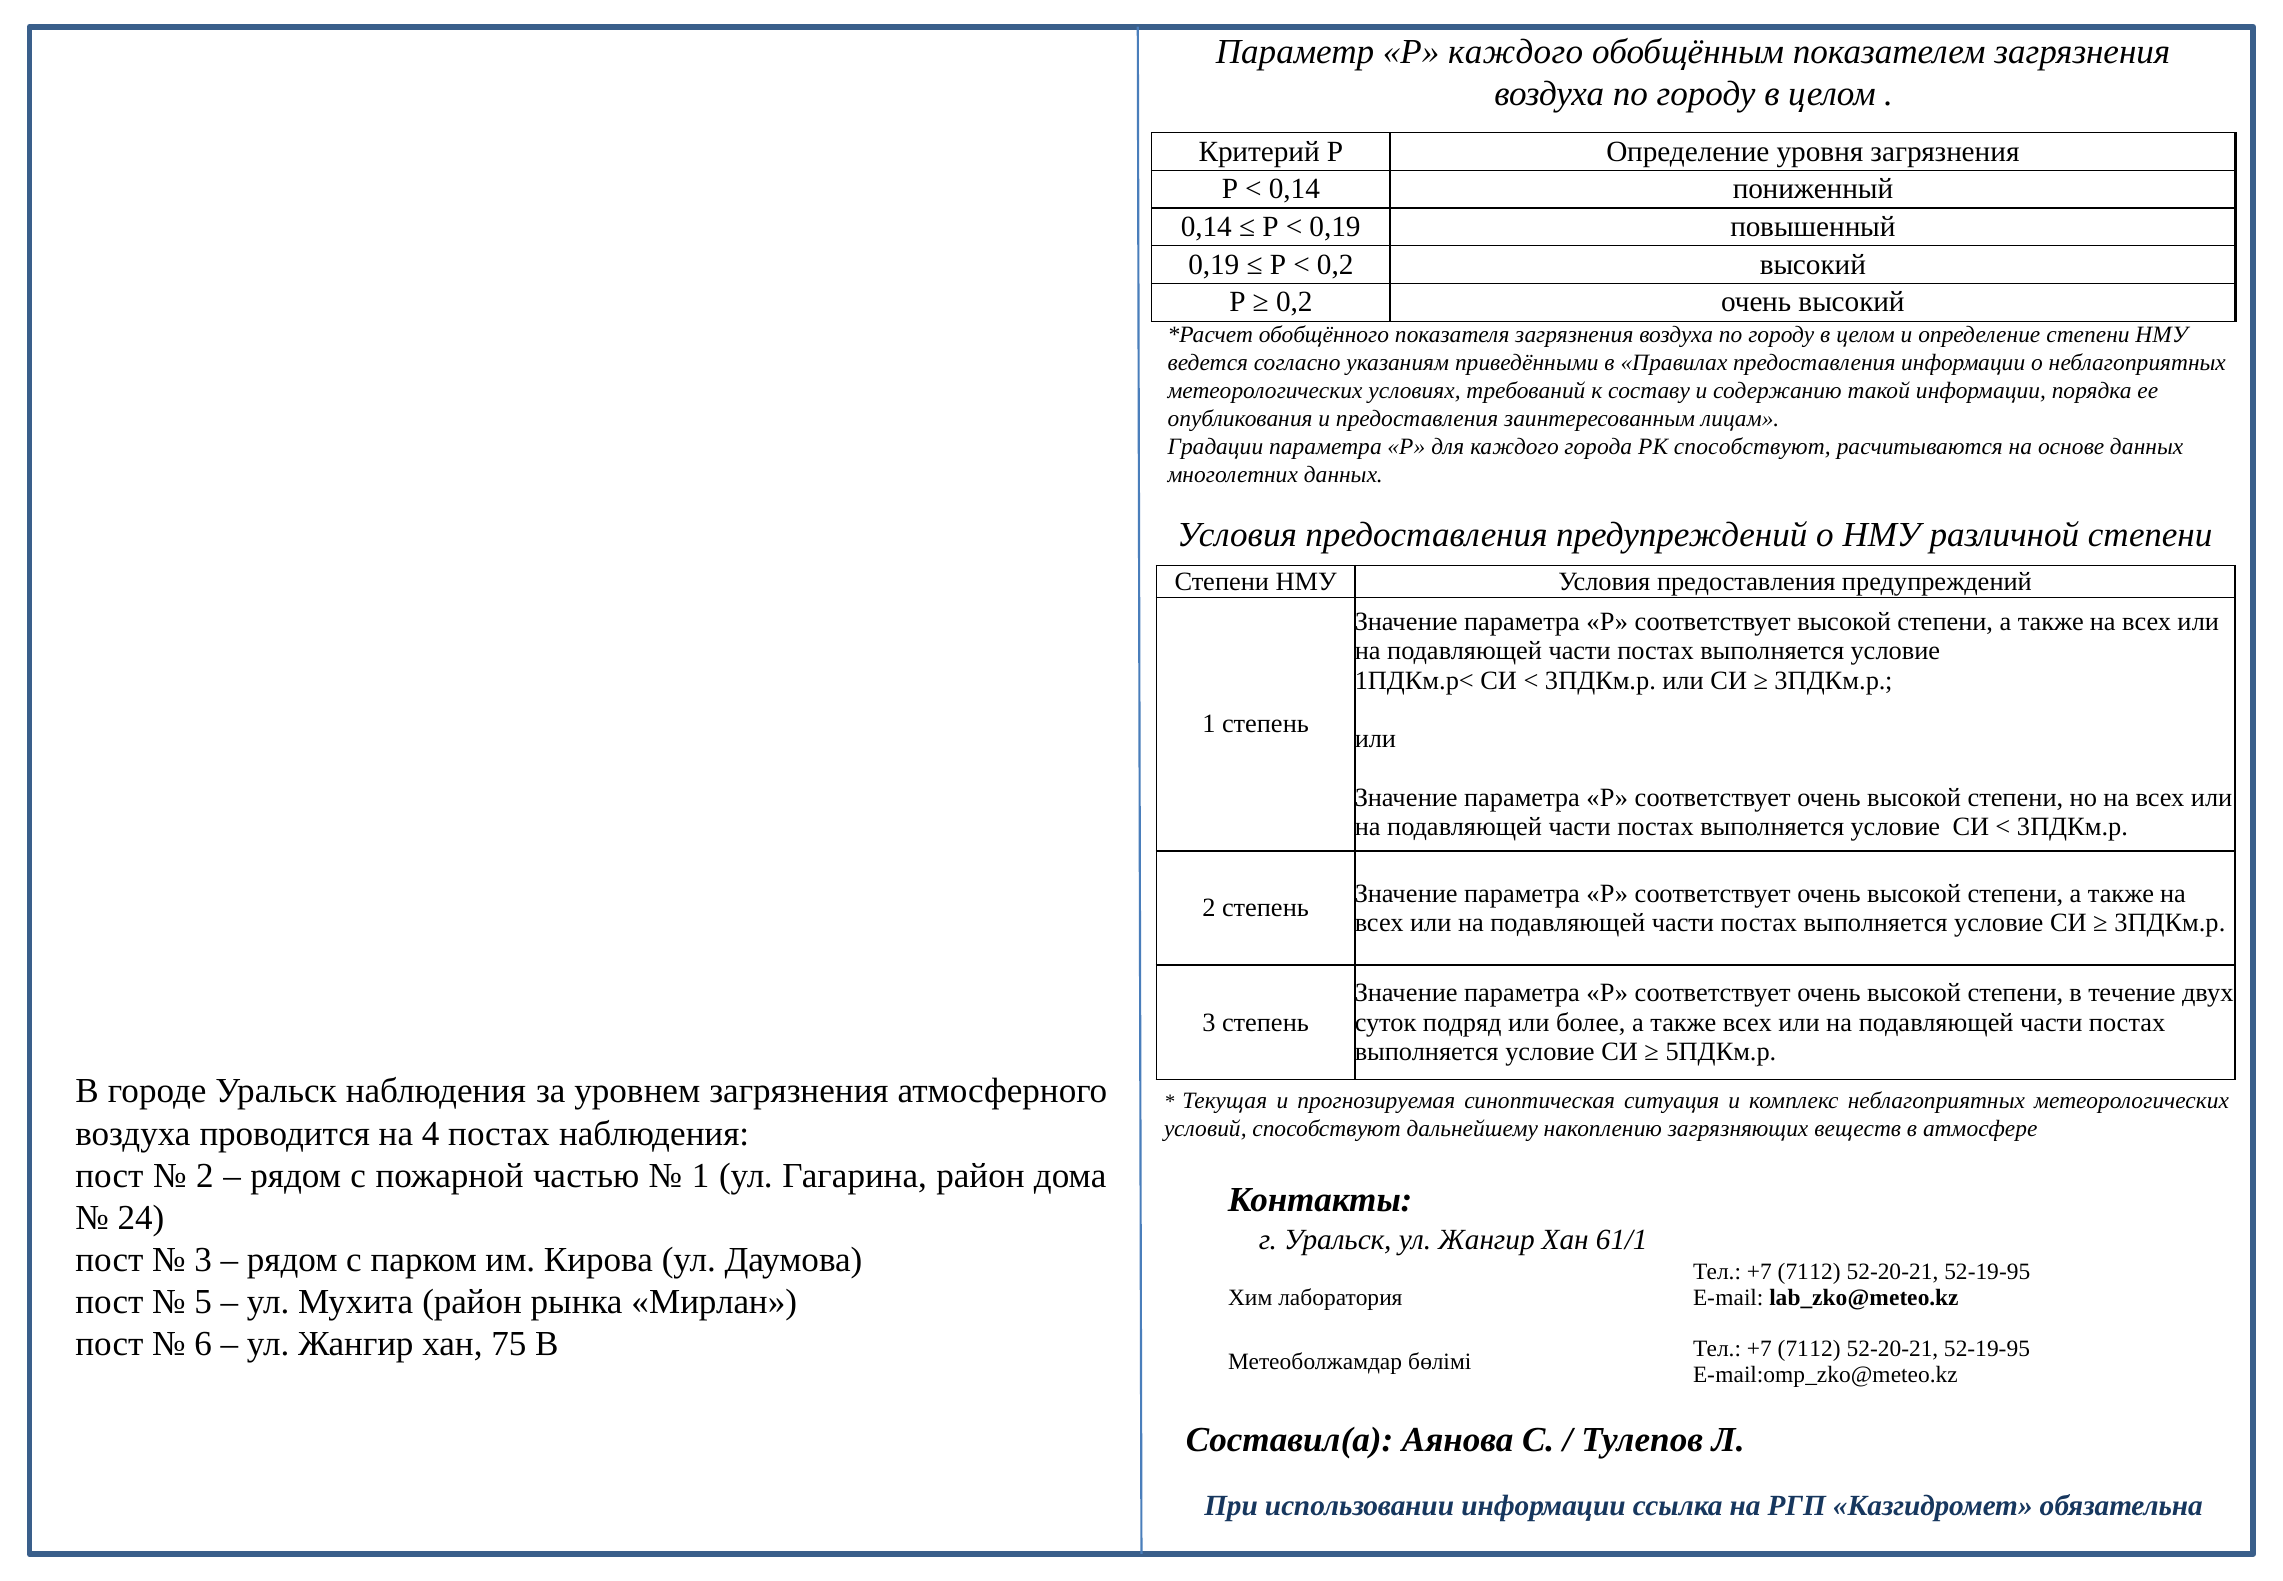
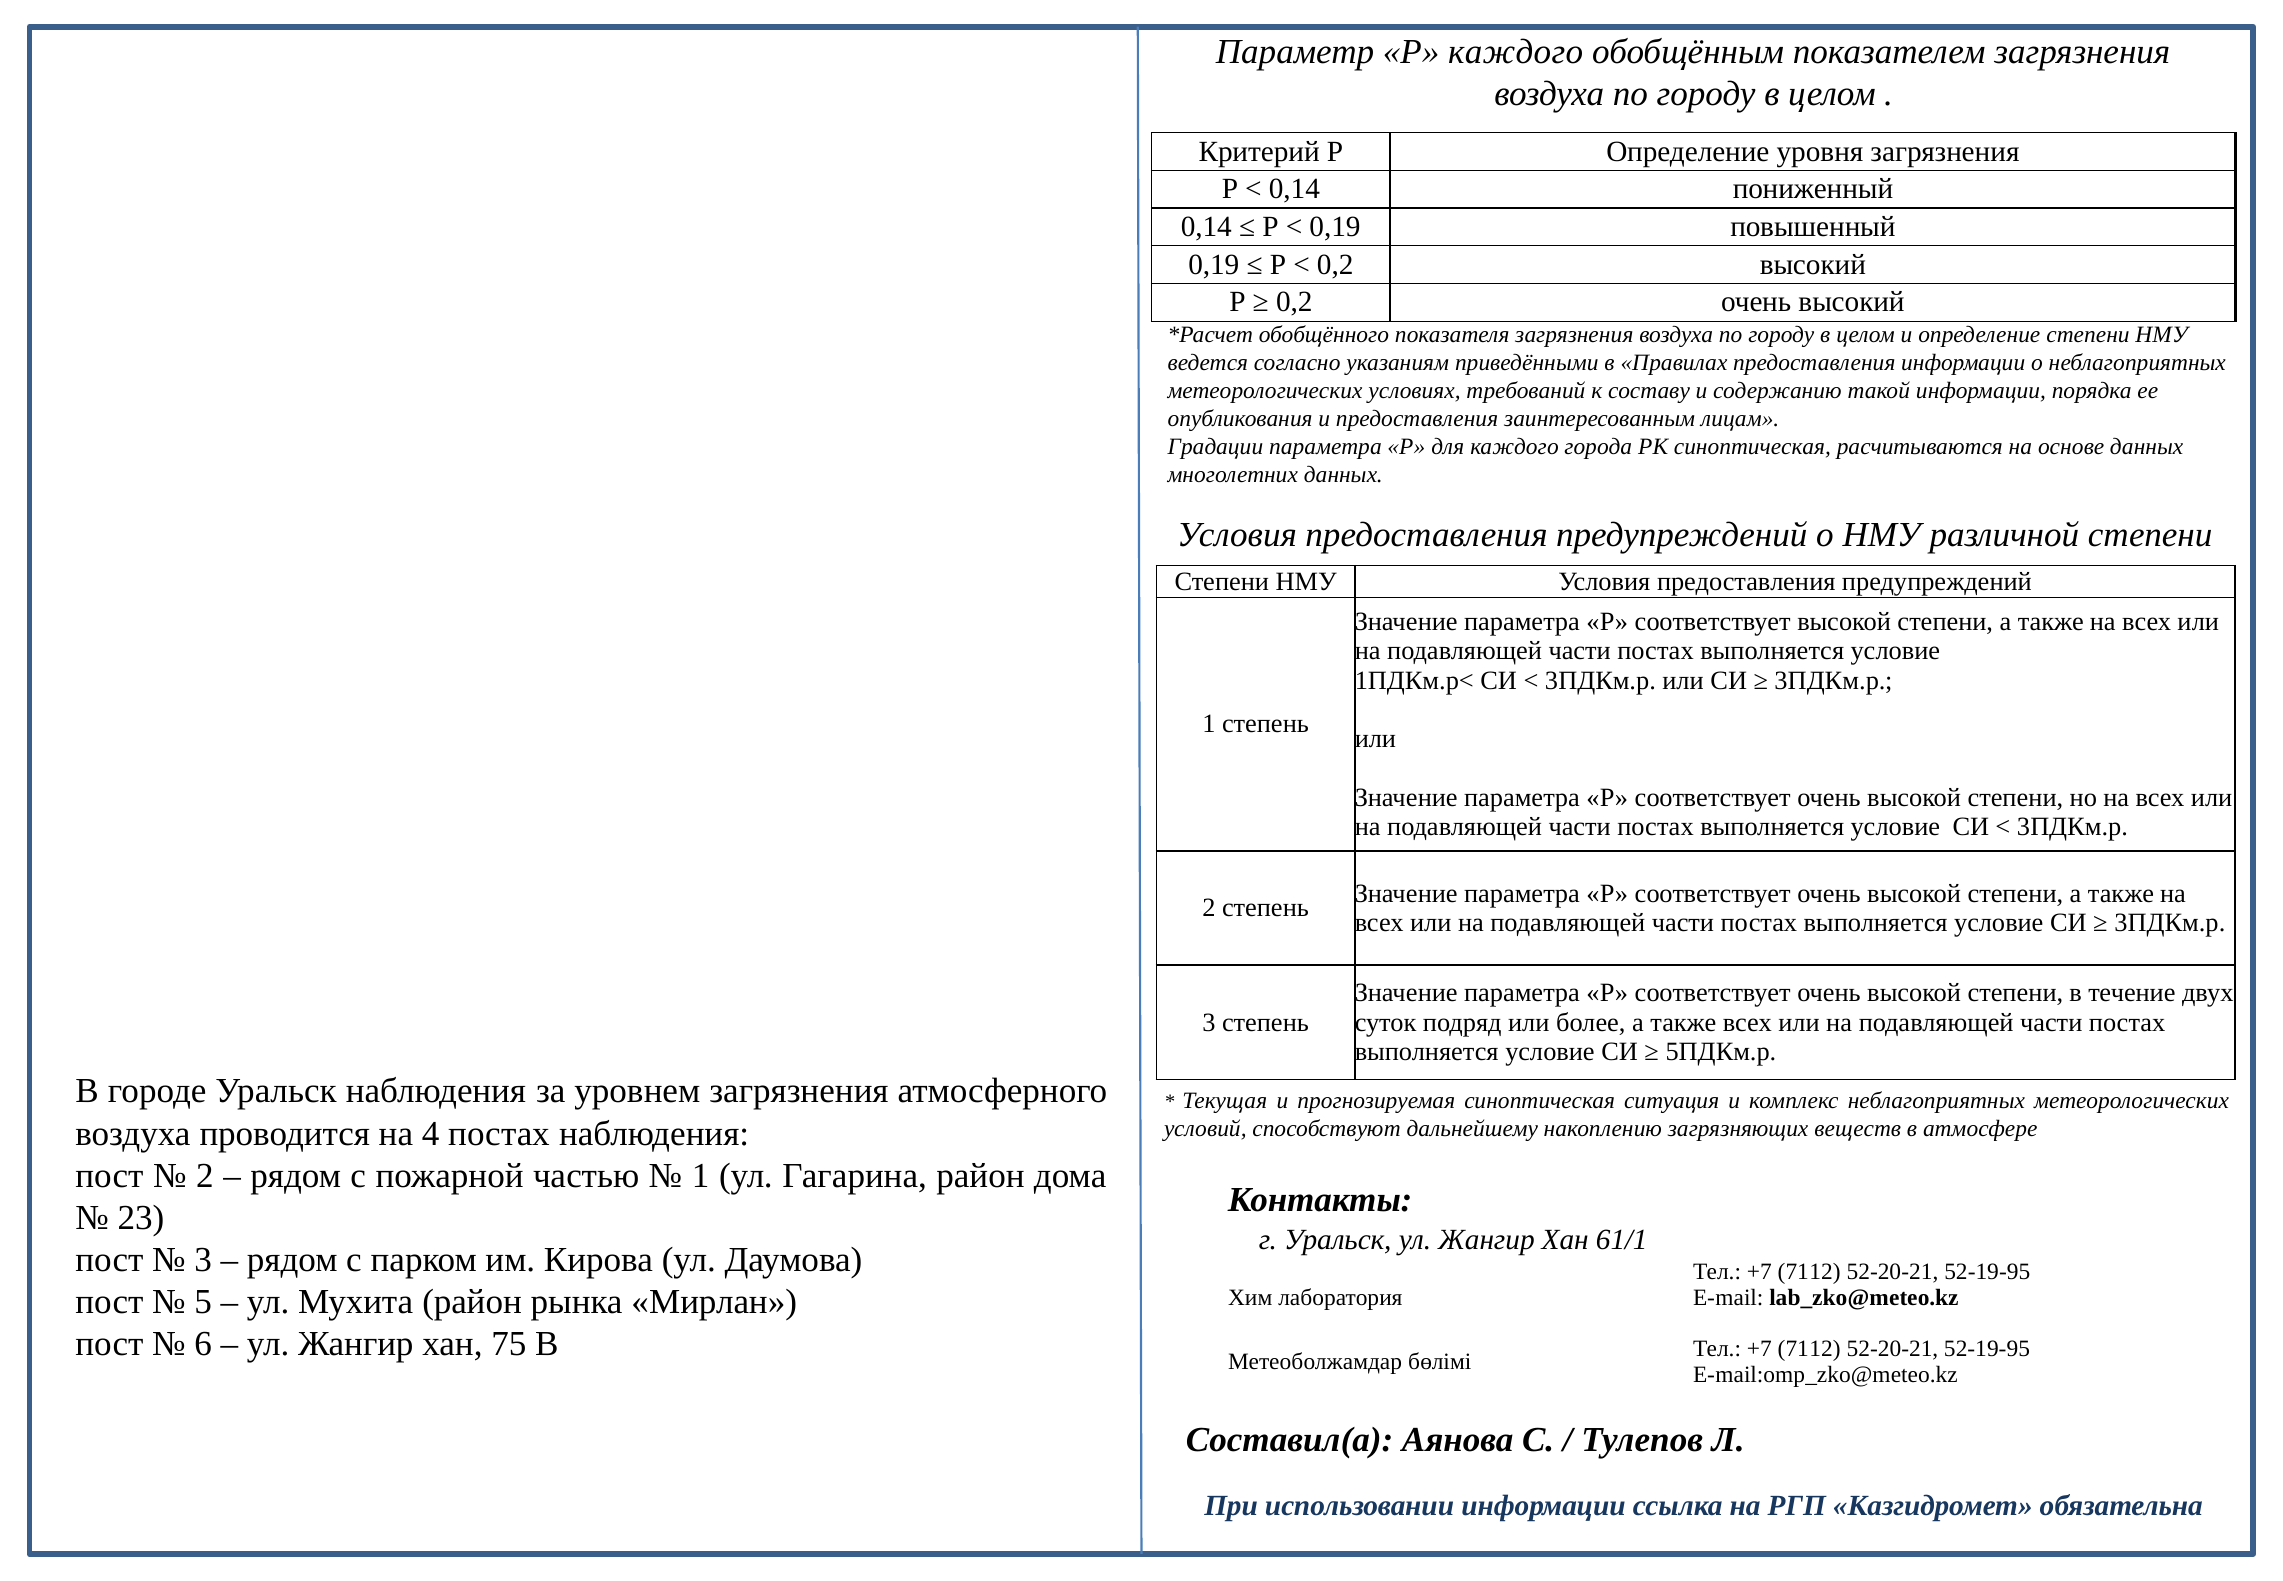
РК способствуют: способствуют -> синоптическая
24: 24 -> 23
